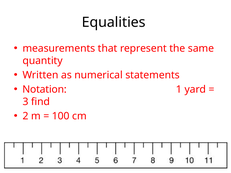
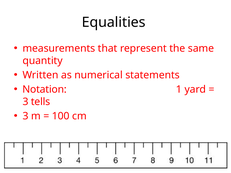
find: find -> tells
2 at (25, 116): 2 -> 3
